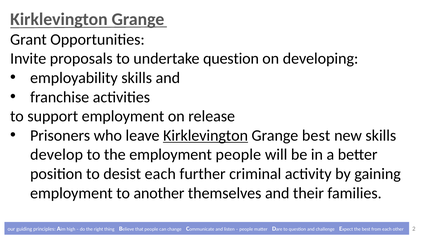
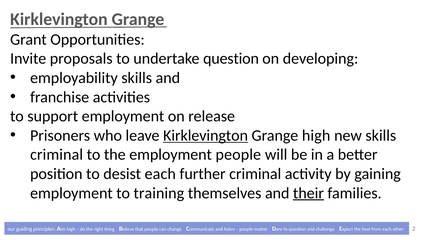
Grange best: best -> high
develop at (57, 154): develop -> criminal
another: another -> training
their underline: none -> present
